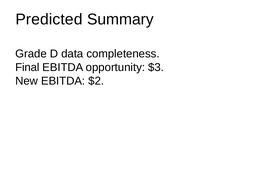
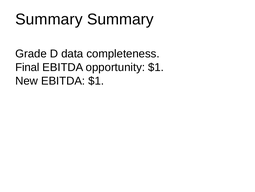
Predicted at (49, 19): Predicted -> Summary
opportunity $3: $3 -> $1
EBITDA $2: $2 -> $1
